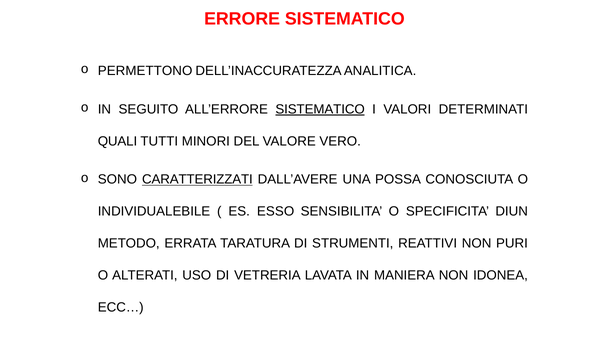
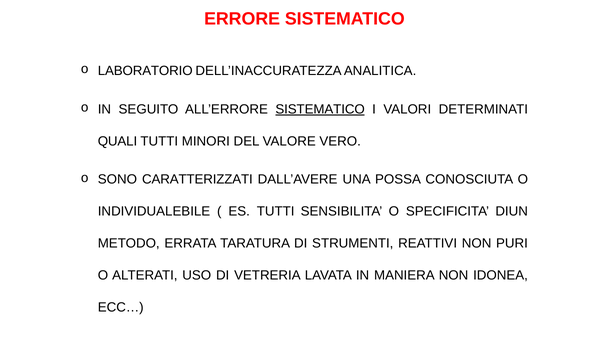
PERMETTONO: PERMETTONO -> LABORATORIO
CARATTERIZZATI underline: present -> none
ES ESSO: ESSO -> TUTTI
